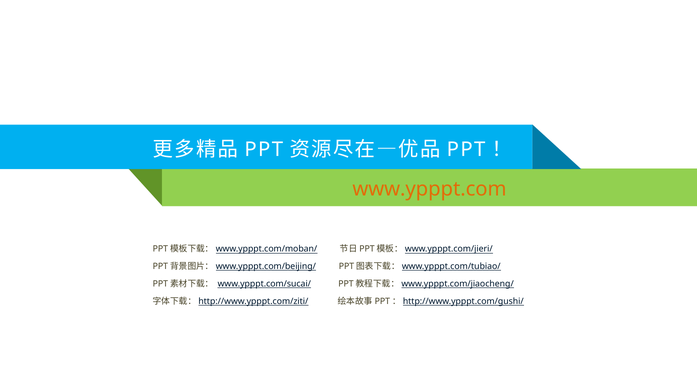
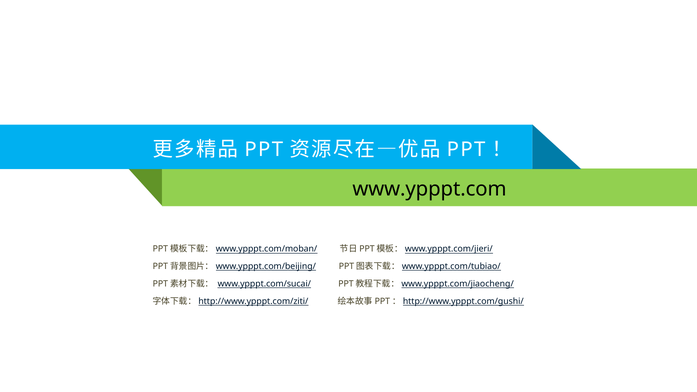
www.ypppt.com colour: orange -> black
